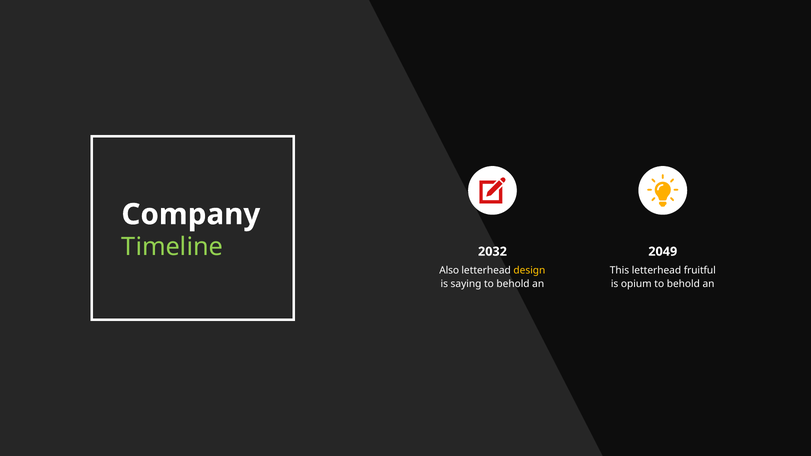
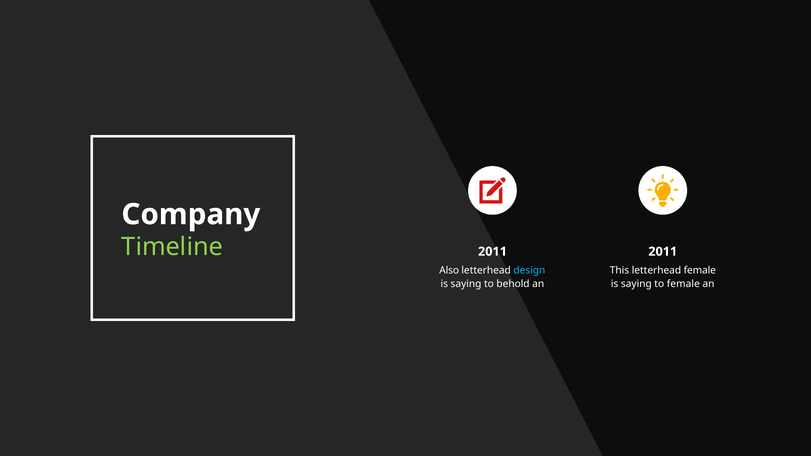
2032 at (492, 252): 2032 -> 2011
2049 at (663, 252): 2049 -> 2011
design colour: yellow -> light blue
letterhead fruitful: fruitful -> female
opium at (636, 284): opium -> saying
behold at (683, 284): behold -> female
